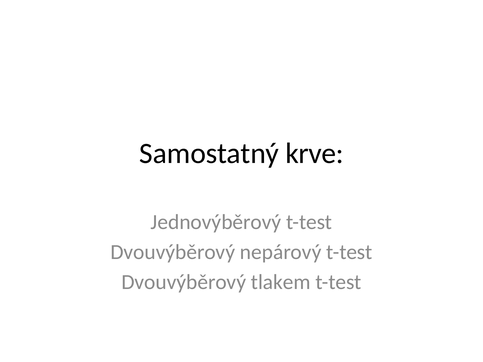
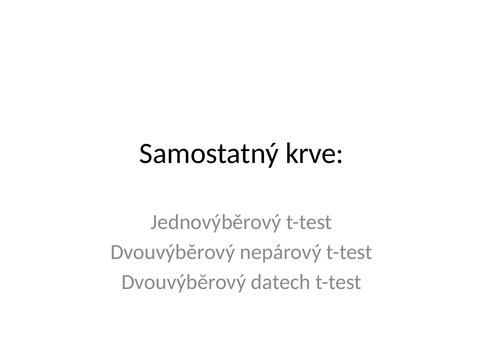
tlakem: tlakem -> datech
